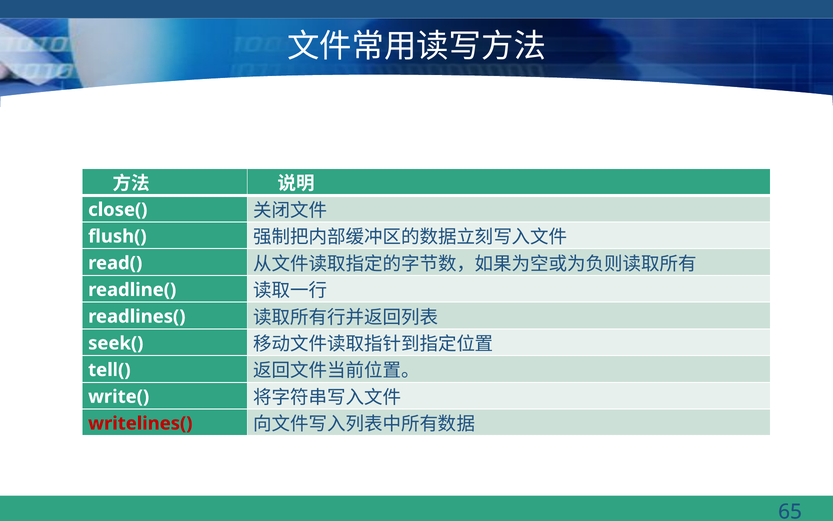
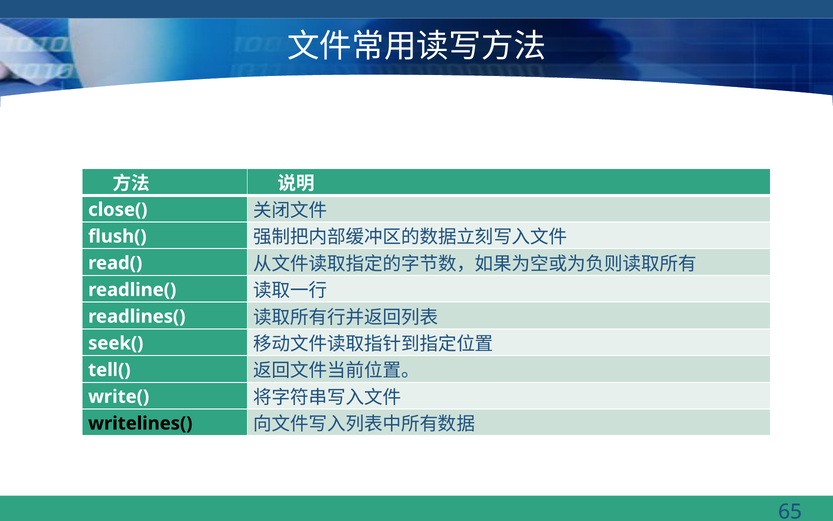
writelines( colour: red -> black
